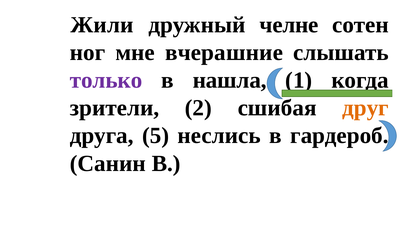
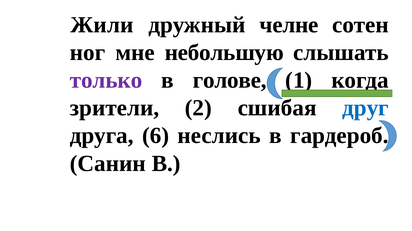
вчерашние: вчерашние -> небольшую
нашла: нашла -> голове
друг colour: orange -> blue
5: 5 -> 6
